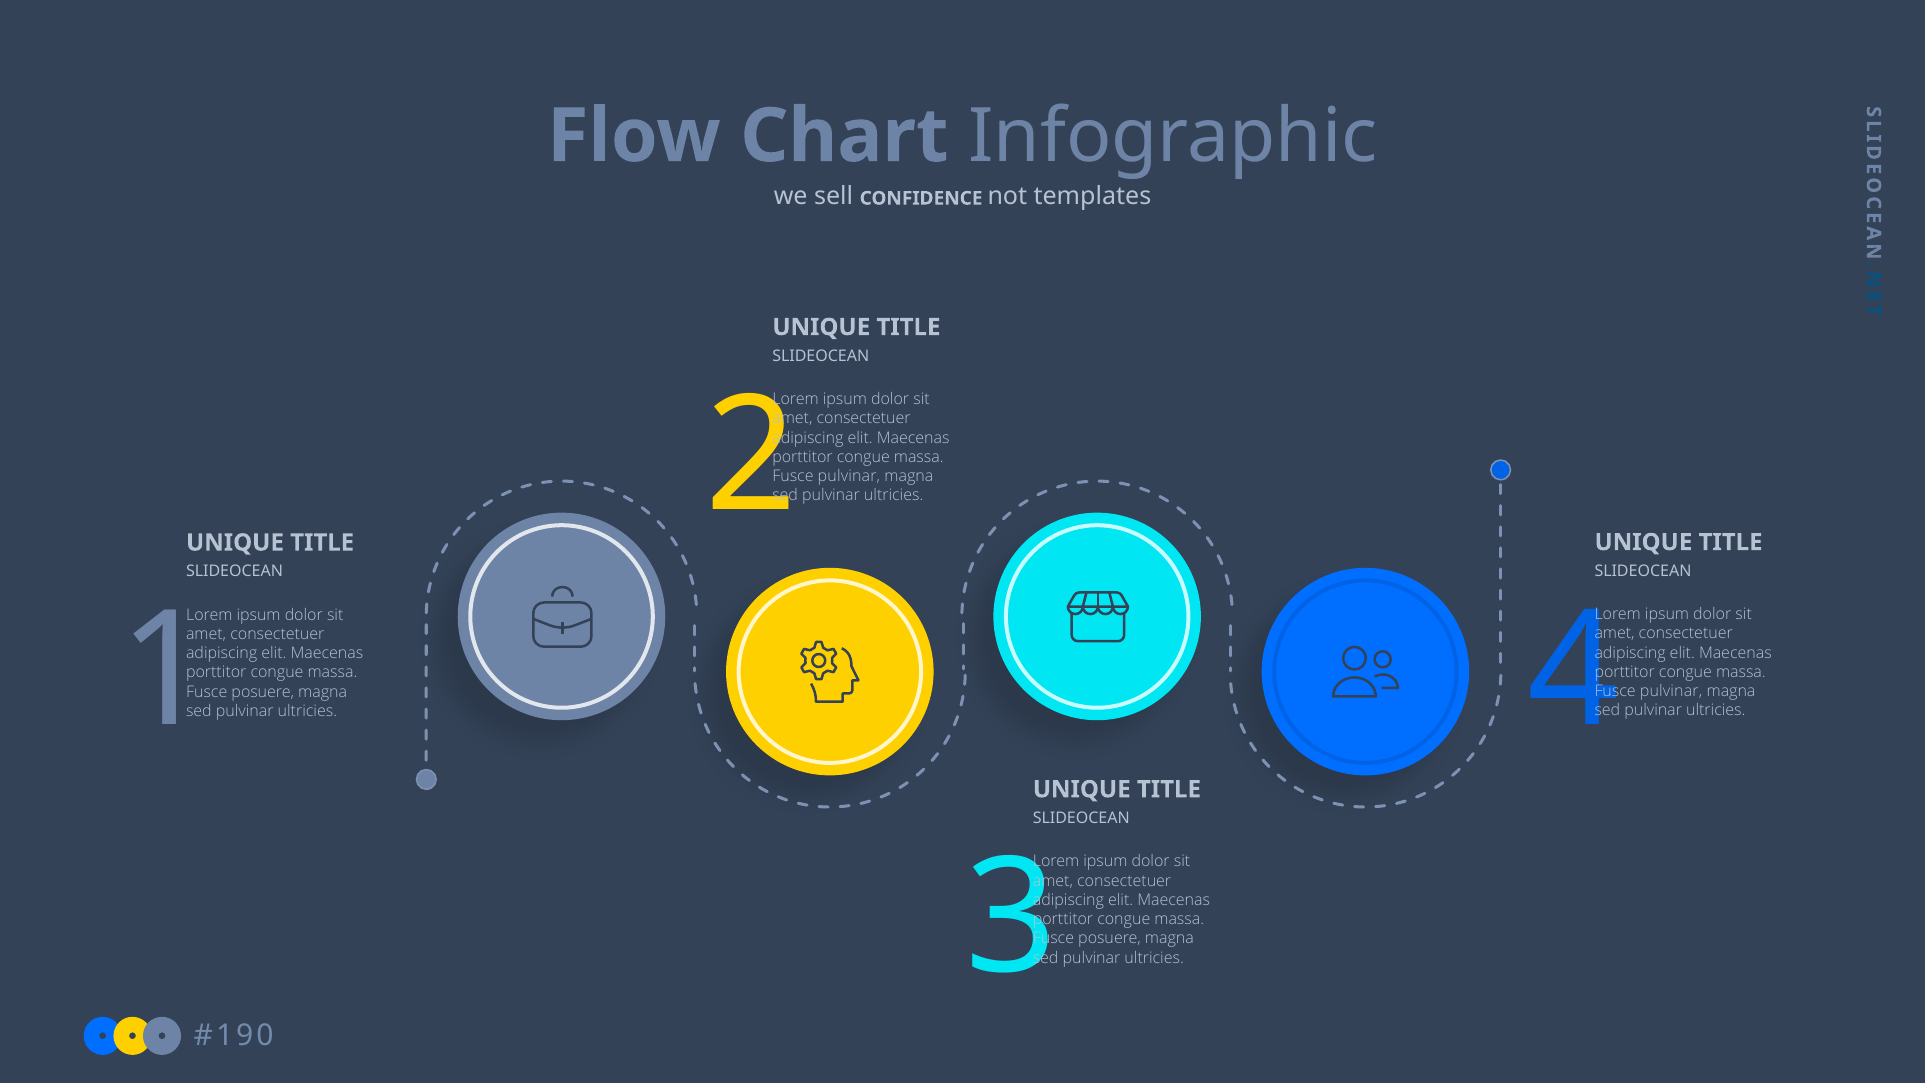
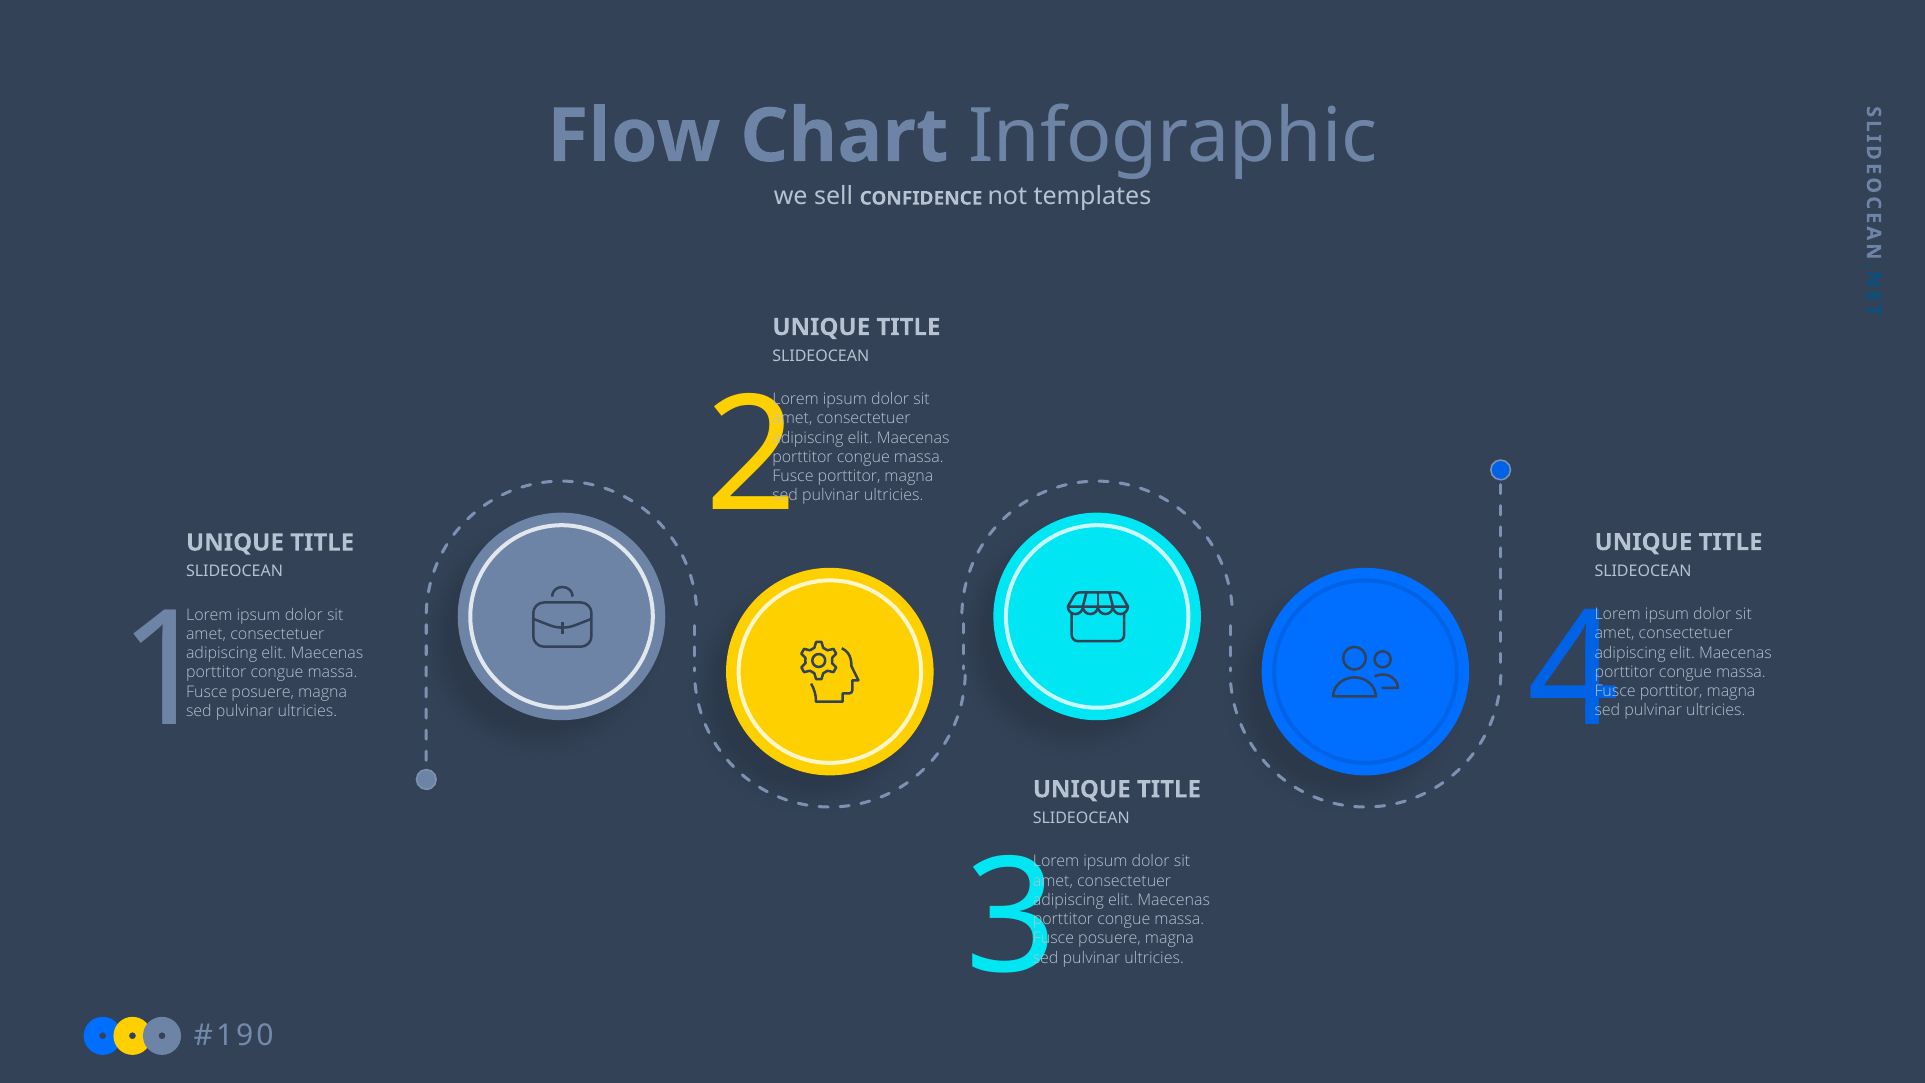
pulvinar at (849, 476): pulvinar -> porttitor
pulvinar at (1671, 691): pulvinar -> porttitor
